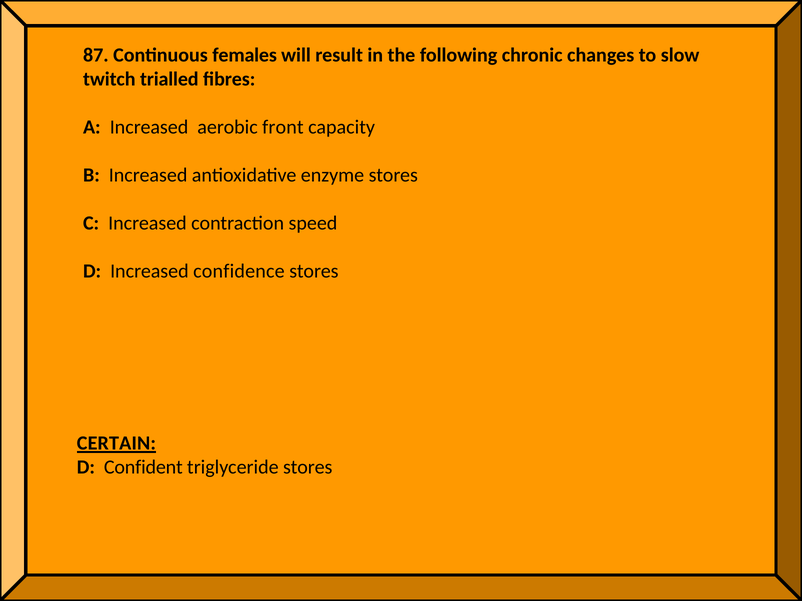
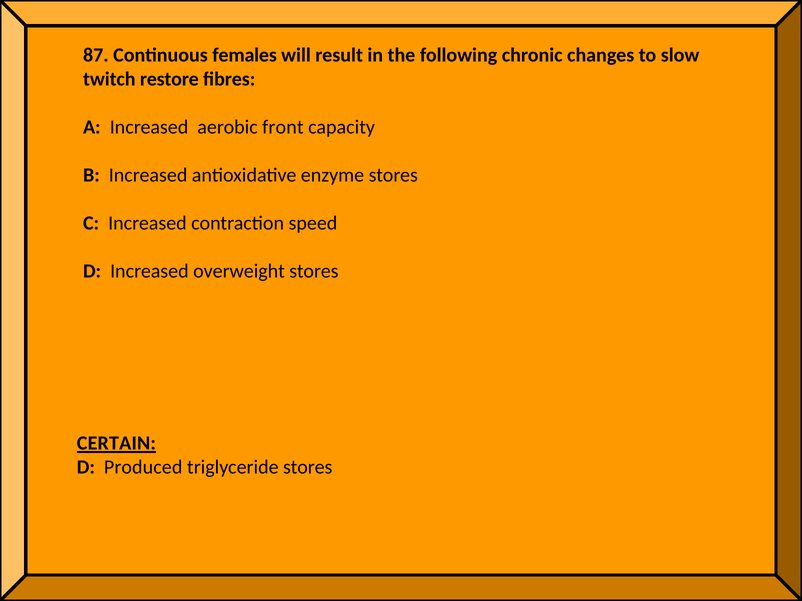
trialled: trialled -> restore
confidence: confidence -> overweight
Confident: Confident -> Produced
